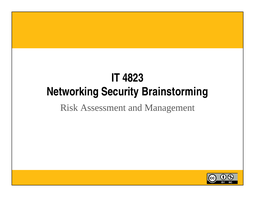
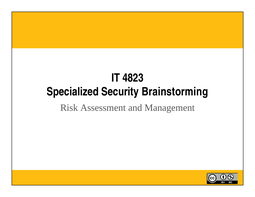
Networking: Networking -> Specialized
